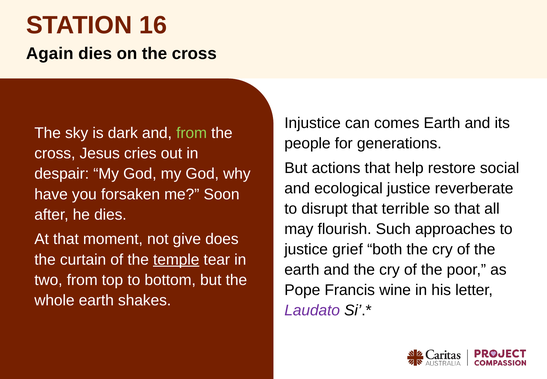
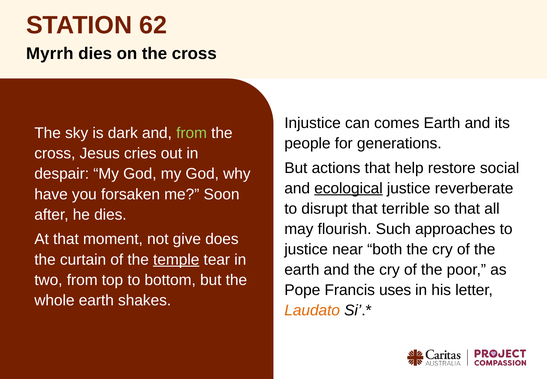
16: 16 -> 62
Again: Again -> Myrrh
ecological underline: none -> present
grief: grief -> near
wine: wine -> uses
Laudato colour: purple -> orange
